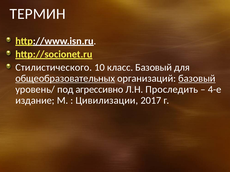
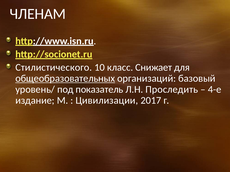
ТЕРМИН: ТЕРМИН -> ЧЛЕНАМ
класс Базовый: Базовый -> Снижает
базовый at (197, 79) underline: present -> none
агрессивно: агрессивно -> показатель
